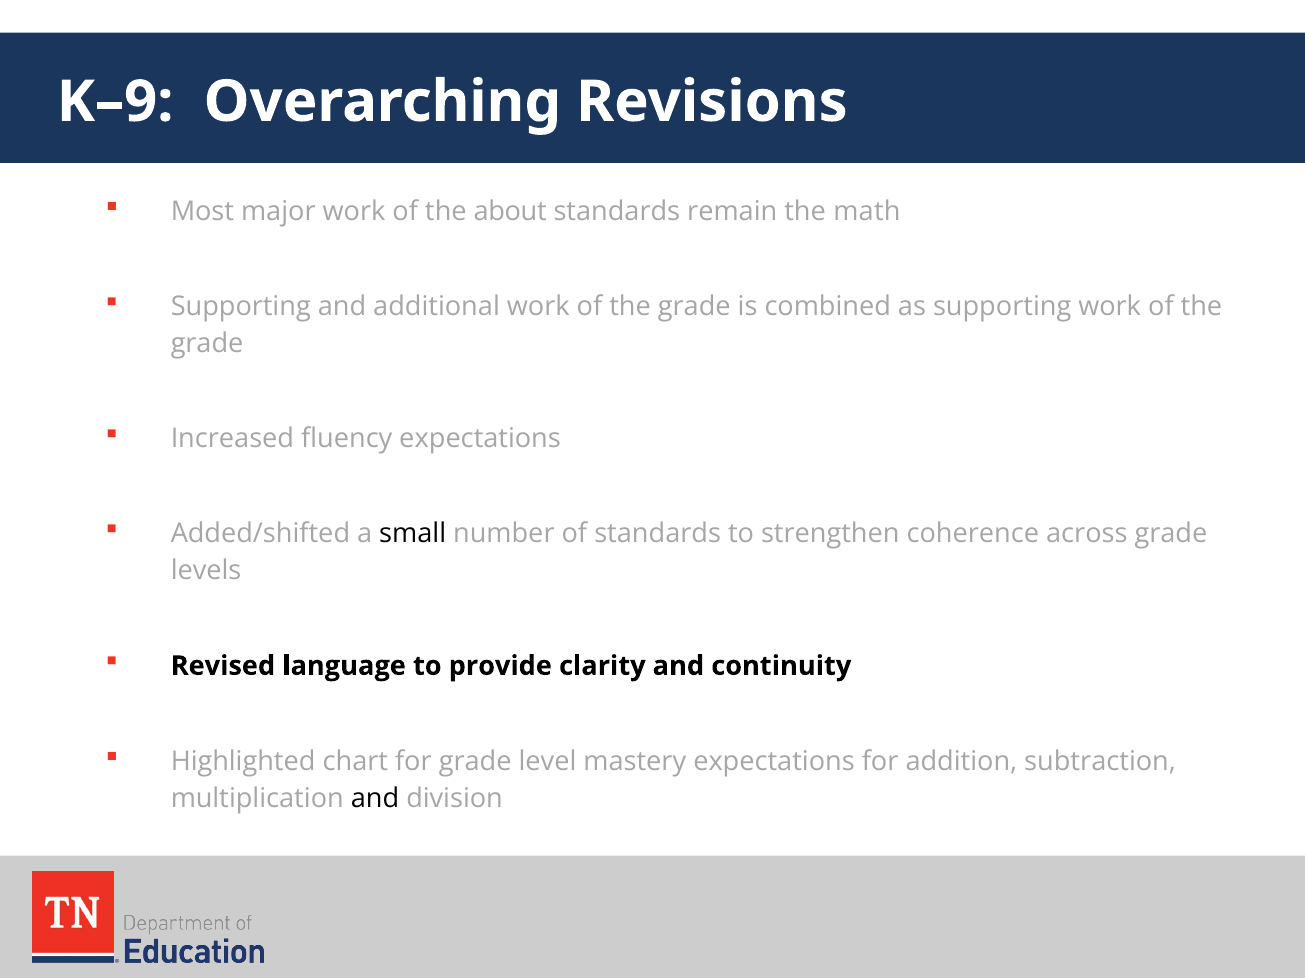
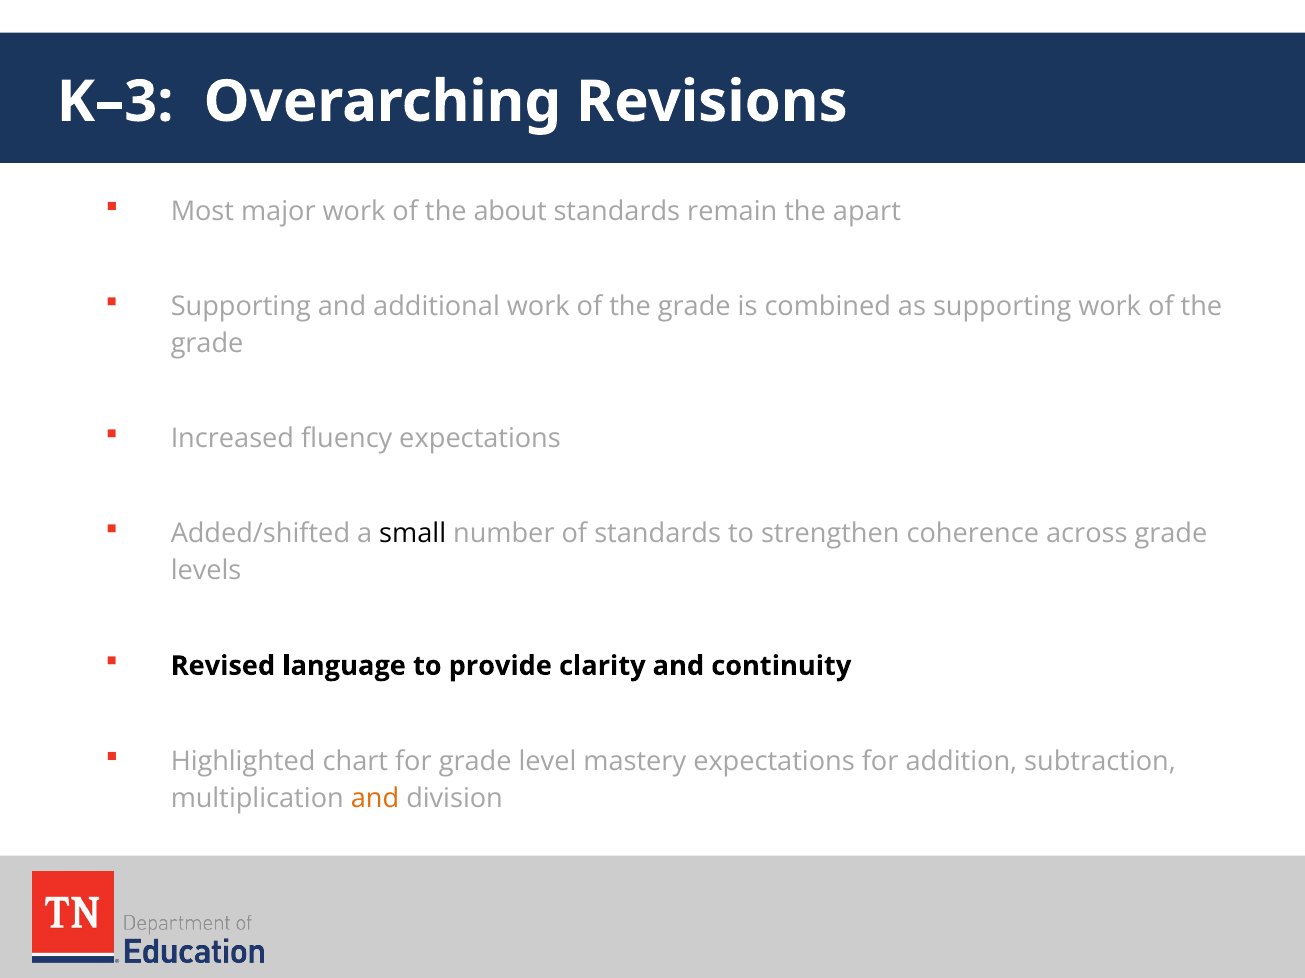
K–9: K–9 -> K–3
math: math -> apart
and at (375, 799) colour: black -> orange
